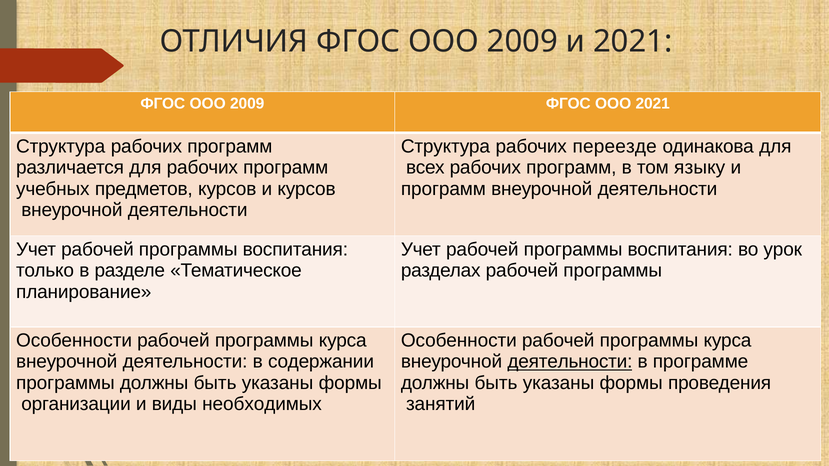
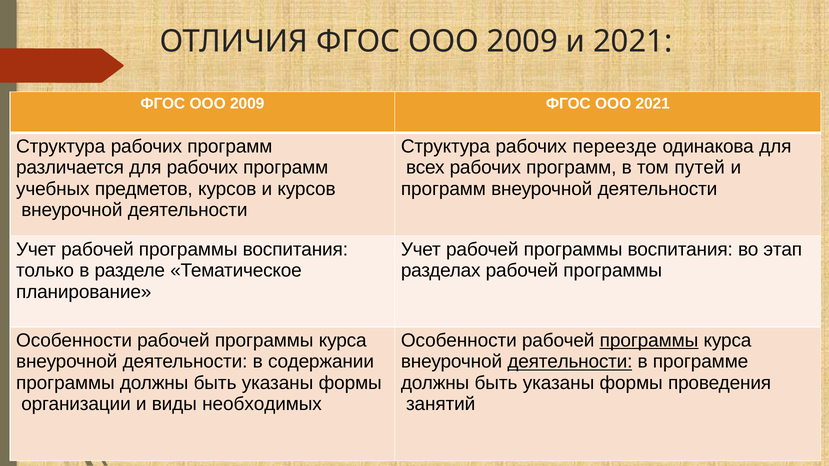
языку: языку -> путей
урок: урок -> этап
программы at (649, 341) underline: none -> present
